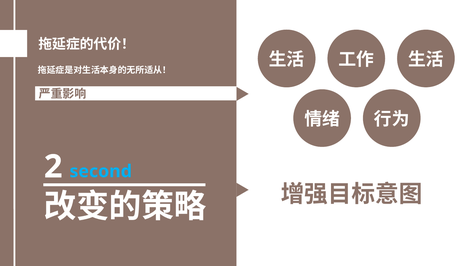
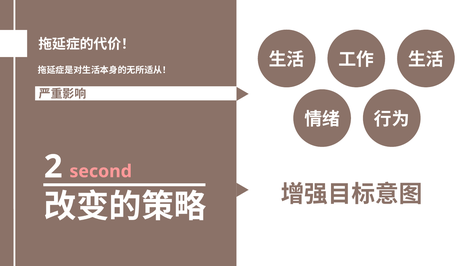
second colour: light blue -> pink
